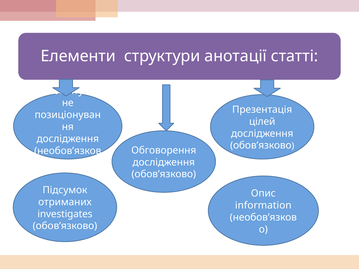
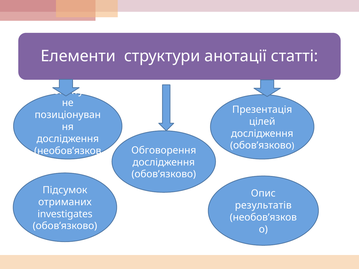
information: information -> результатів
